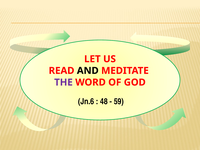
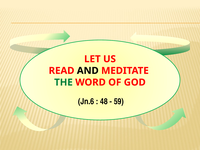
THE colour: purple -> green
